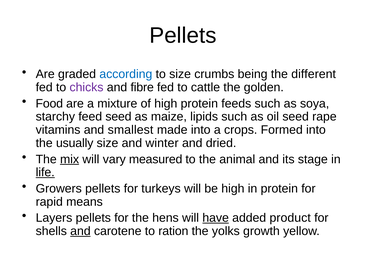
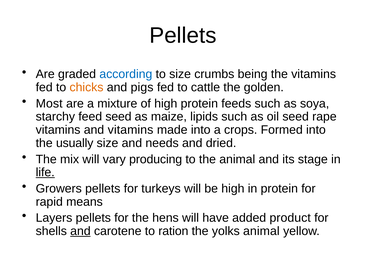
the different: different -> vitamins
chicks colour: purple -> orange
fibre: fibre -> pigs
Food: Food -> Most
and smallest: smallest -> vitamins
winter: winter -> needs
mix underline: present -> none
measured: measured -> producing
have underline: present -> none
yolks growth: growth -> animal
